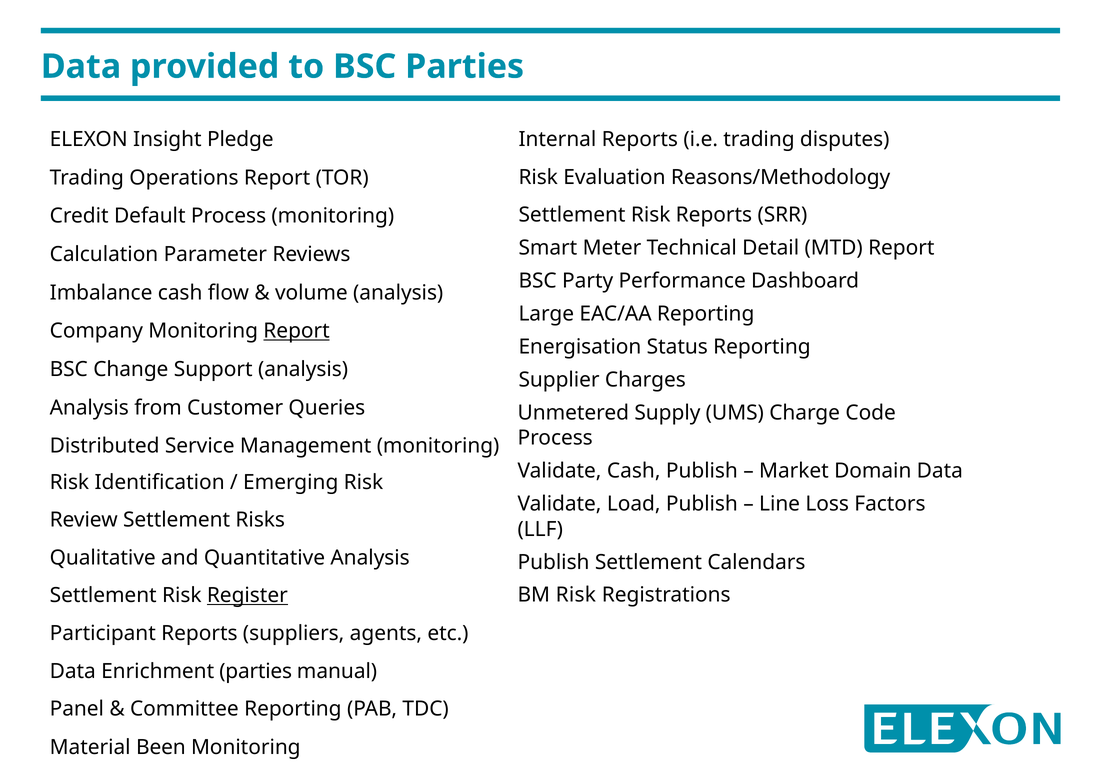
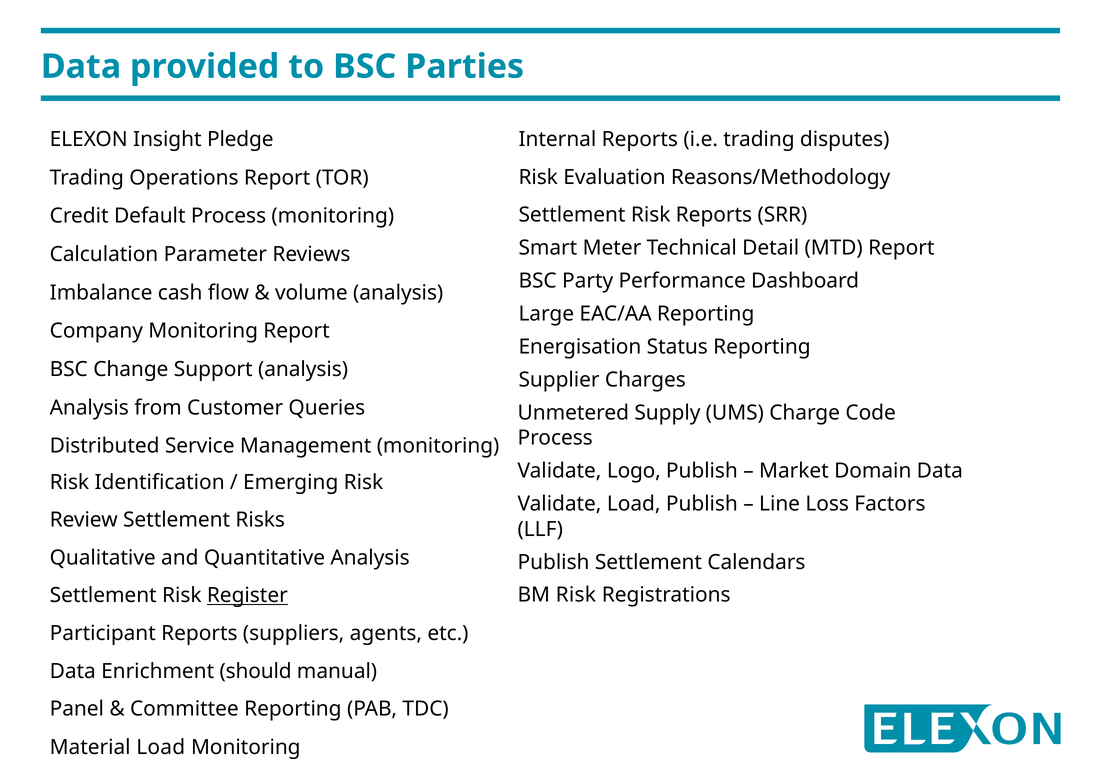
Report at (297, 331) underline: present -> none
Validate Cash: Cash -> Logo
Enrichment parties: parties -> should
Material Been: Been -> Load
